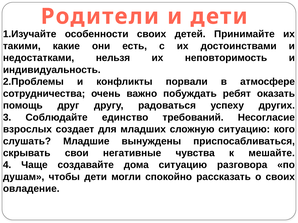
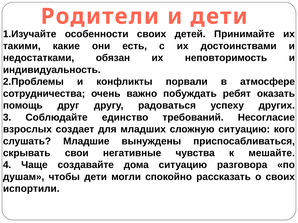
нельзя: нельзя -> обязан
овладение: овладение -> испортили
